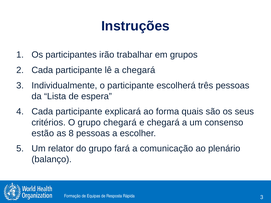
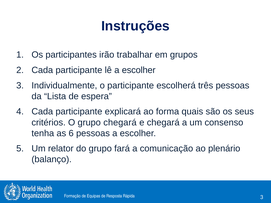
lê a chegará: chegará -> escolher
estão: estão -> tenha
8: 8 -> 6
